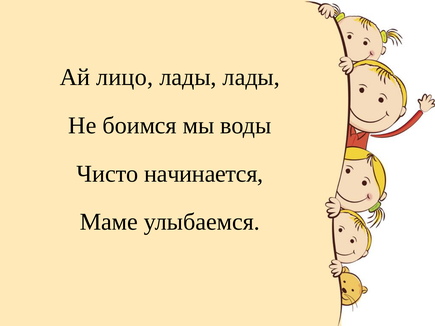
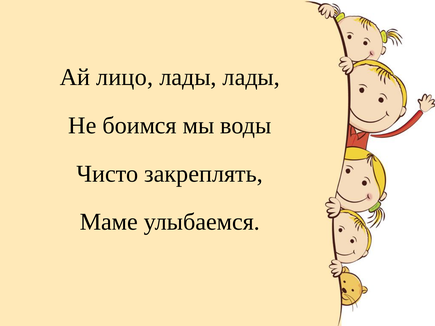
начинается: начинается -> закреплять
